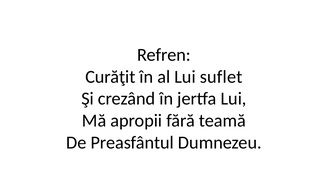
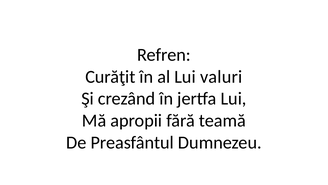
suflet: suflet -> valuri
